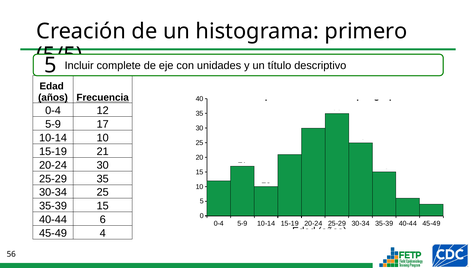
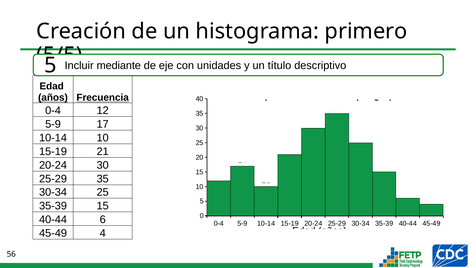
complete: complete -> mediante
